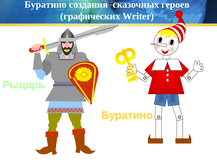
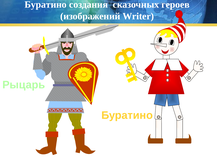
графических: графических -> изображений
